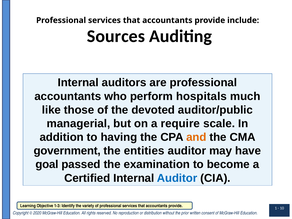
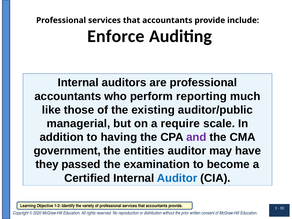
Sources: Sources -> Enforce
hospitals: hospitals -> reporting
devoted: devoted -> existing
and colour: orange -> purple
goal: goal -> they
